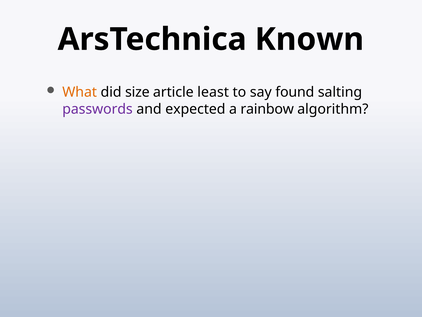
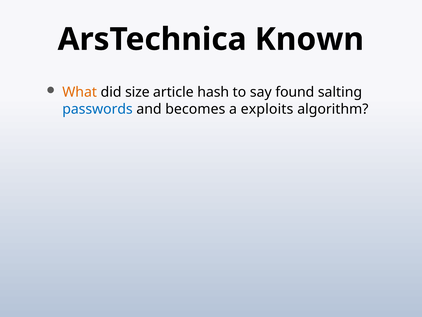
least: least -> hash
passwords colour: purple -> blue
expected: expected -> becomes
rainbow: rainbow -> exploits
